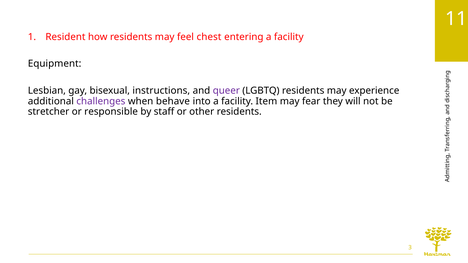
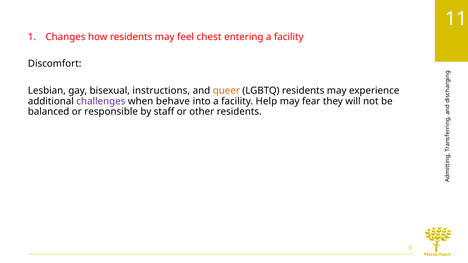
Resident: Resident -> Changes
Equipment: Equipment -> Discomfort
queer colour: purple -> orange
Item: Item -> Help
stretcher: stretcher -> balanced
